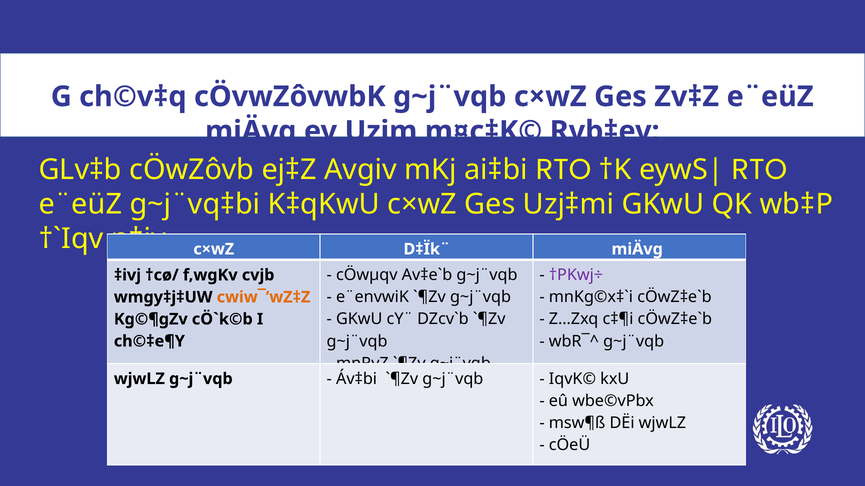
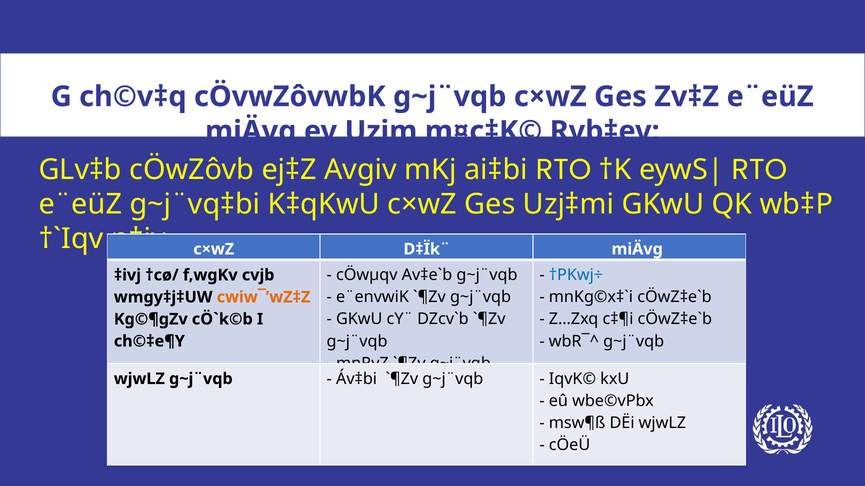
†PKwj÷ colour: purple -> blue
